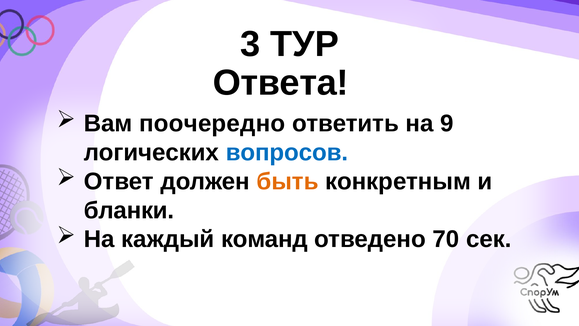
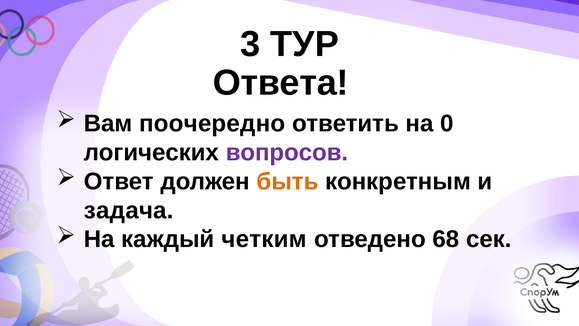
9: 9 -> 0
вопросов colour: blue -> purple
бланки: бланки -> задача
команд: команд -> четким
70: 70 -> 68
